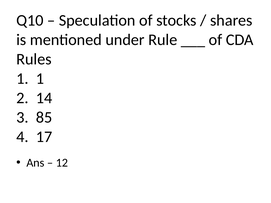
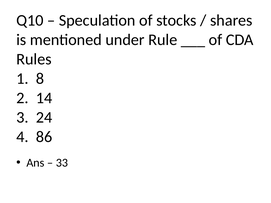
1 1: 1 -> 8
85: 85 -> 24
17: 17 -> 86
12: 12 -> 33
